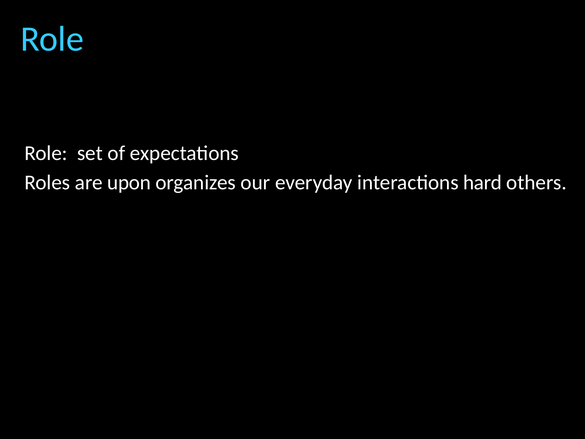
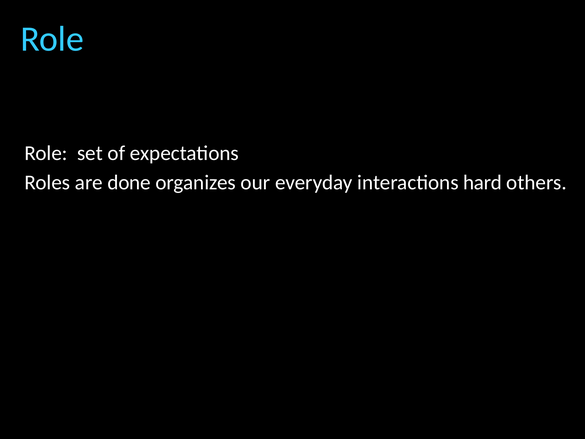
upon: upon -> done
